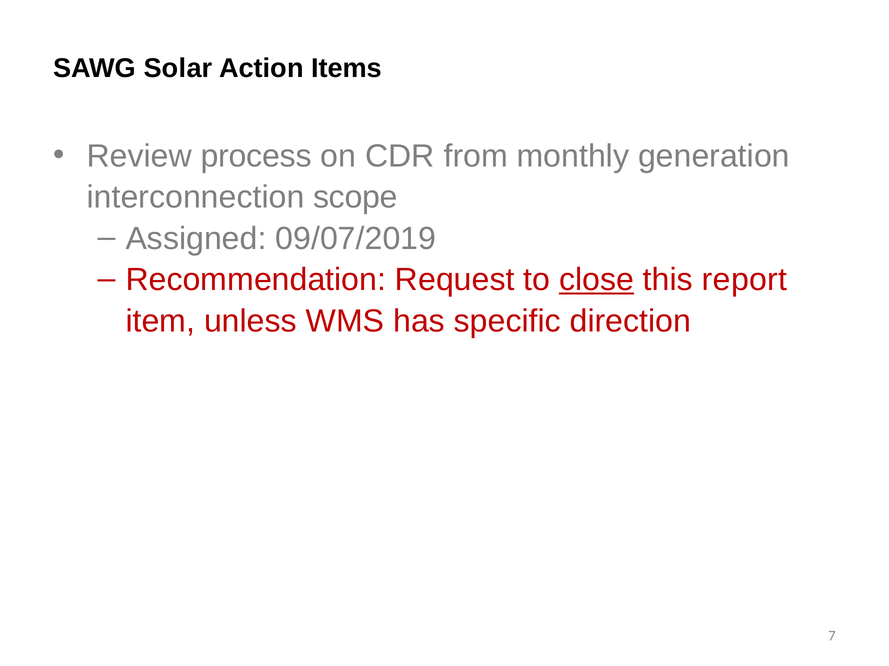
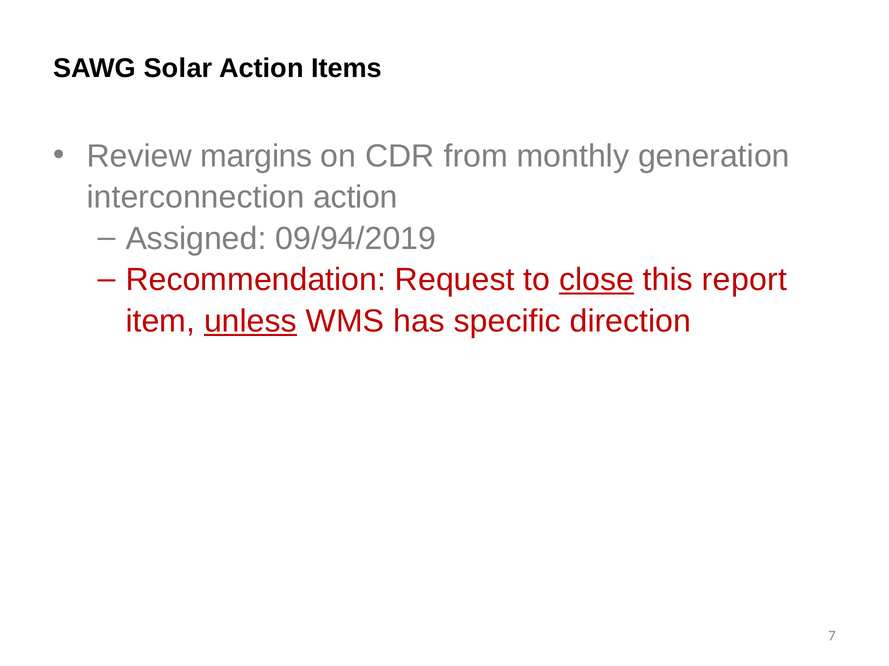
process: process -> margins
interconnection scope: scope -> action
09/07/2019: 09/07/2019 -> 09/94/2019
unless underline: none -> present
